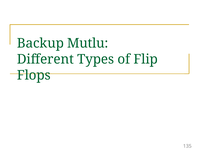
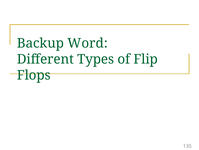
Mutlu: Mutlu -> Word
